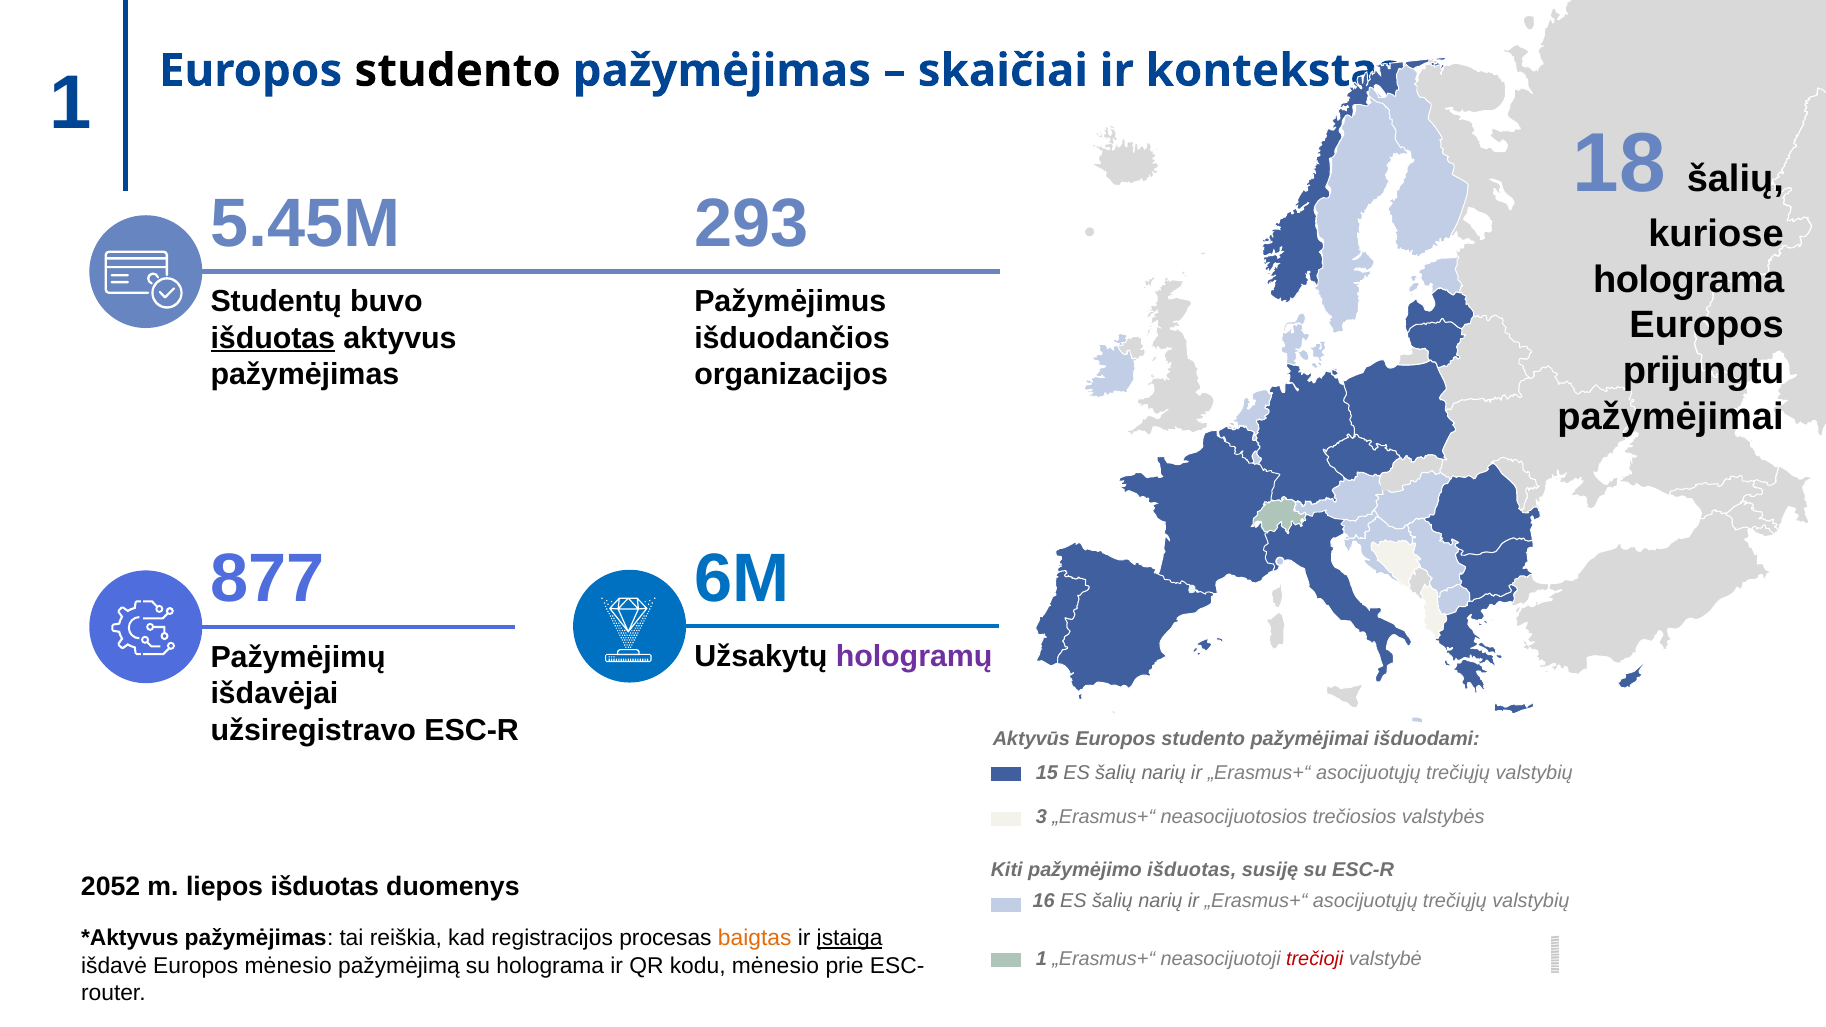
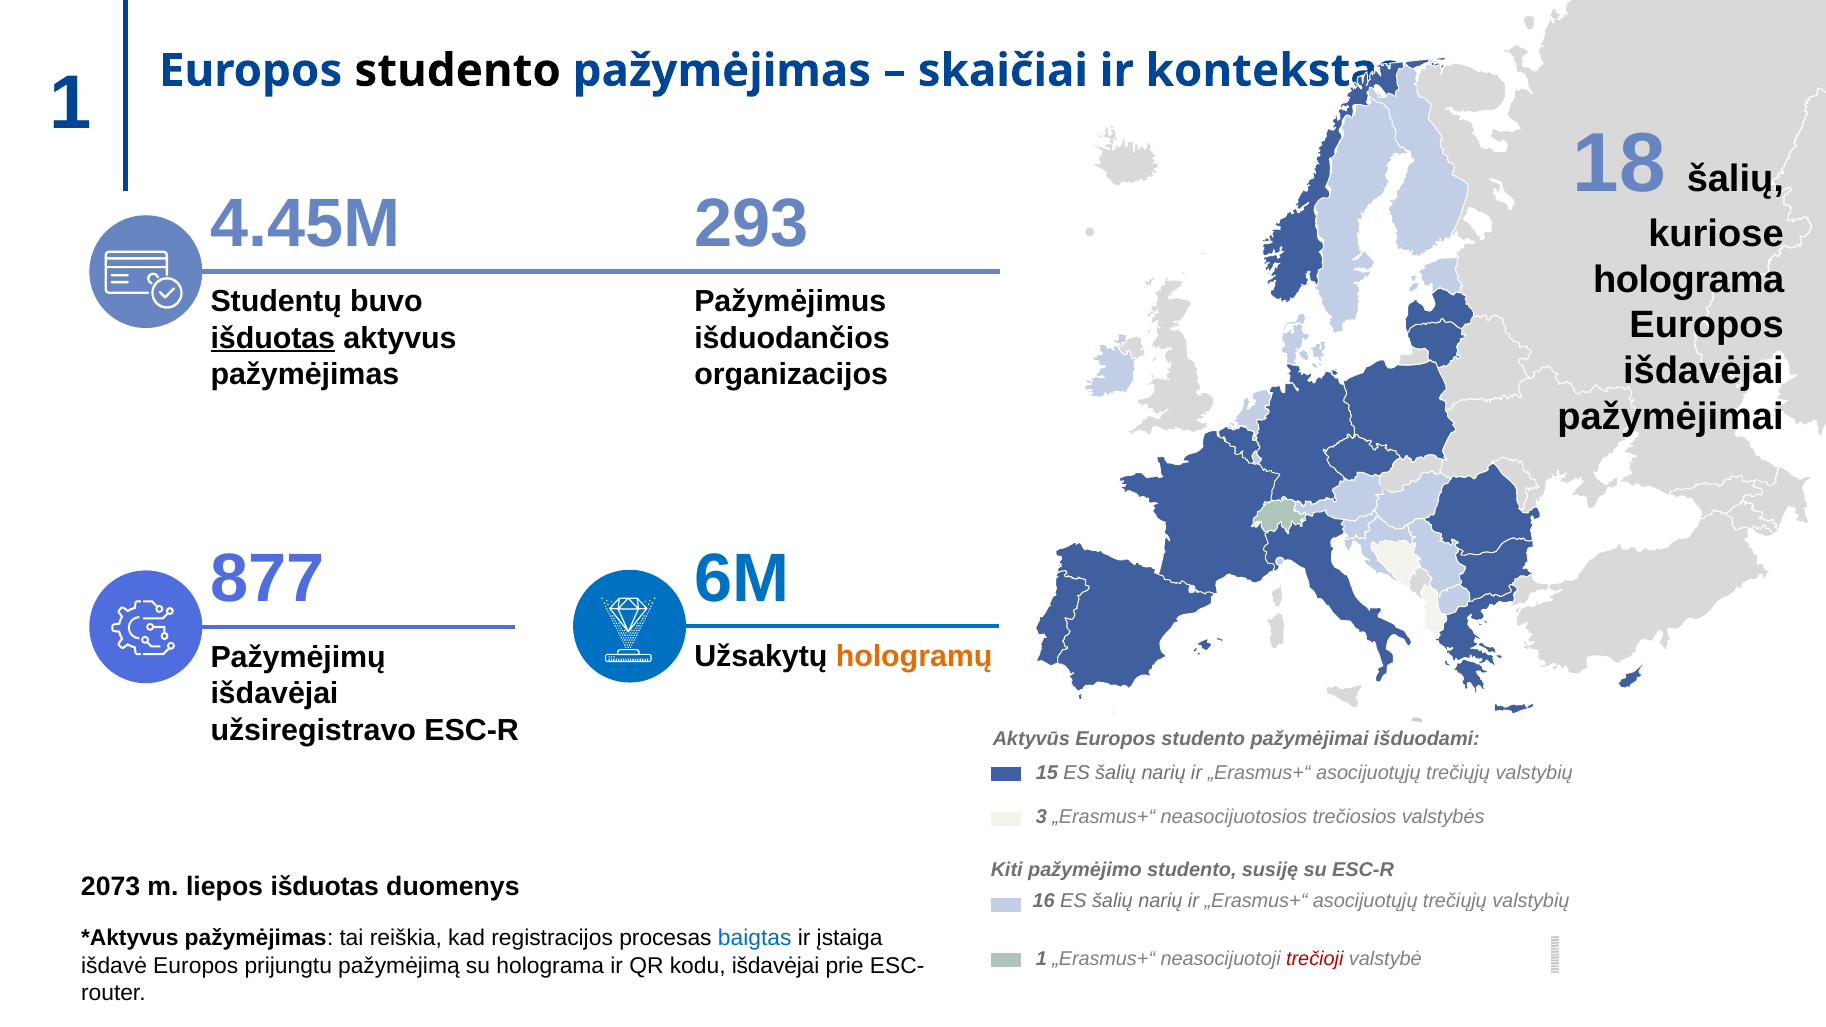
5.45M: 5.45M -> 4.45M
prijungtu at (1704, 371): prijungtu -> išdavėjai
hologramų colour: purple -> orange
pažymėjimo išduotas: išduotas -> studento
2052: 2052 -> 2073
baigtas colour: orange -> blue
įstaiga underline: present -> none
Europos mėnesio: mėnesio -> prijungtu
kodu mėnesio: mėnesio -> išdavėjai
